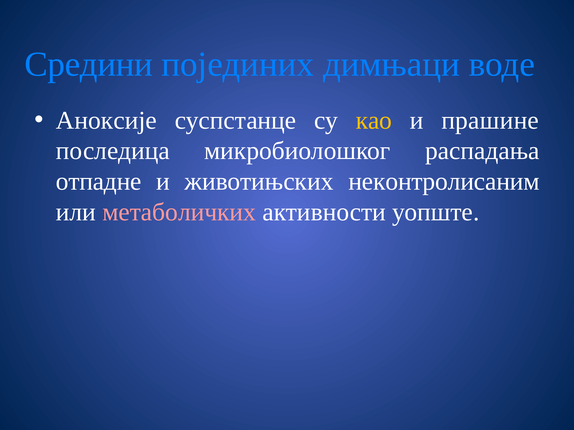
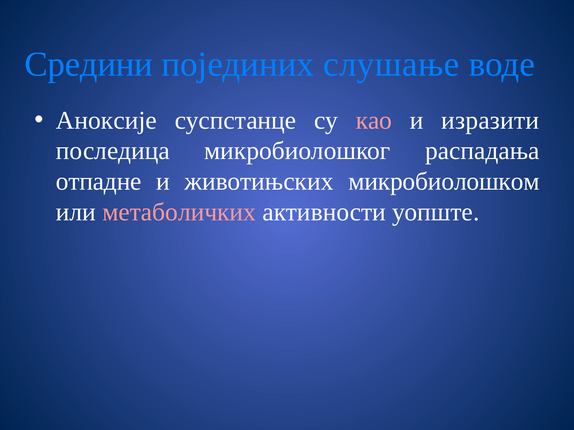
димњаци: димњаци -> слушање
као colour: yellow -> pink
прашине: прашине -> изразити
неконтролисаним: неконтролисаним -> микробиолошком
